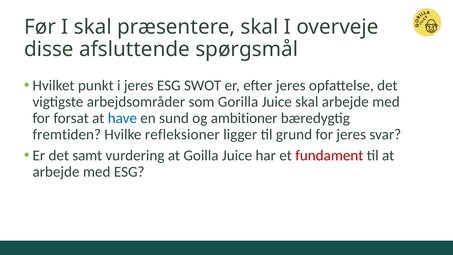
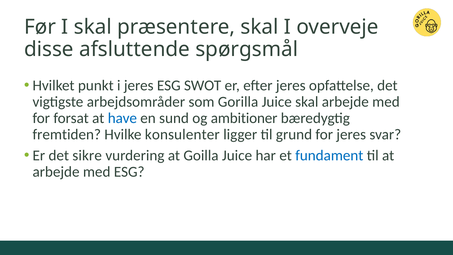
refleksioner: refleksioner -> konsulenter
samt: samt -> sikre
fundament colour: red -> blue
